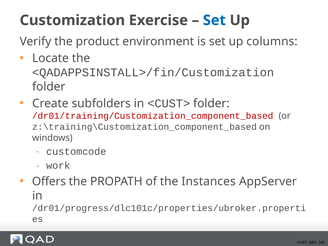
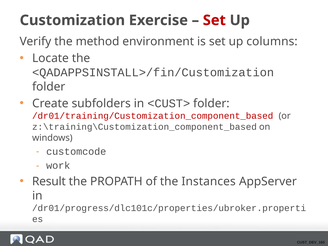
Set at (214, 20) colour: blue -> red
product: product -> method
Offers: Offers -> Result
